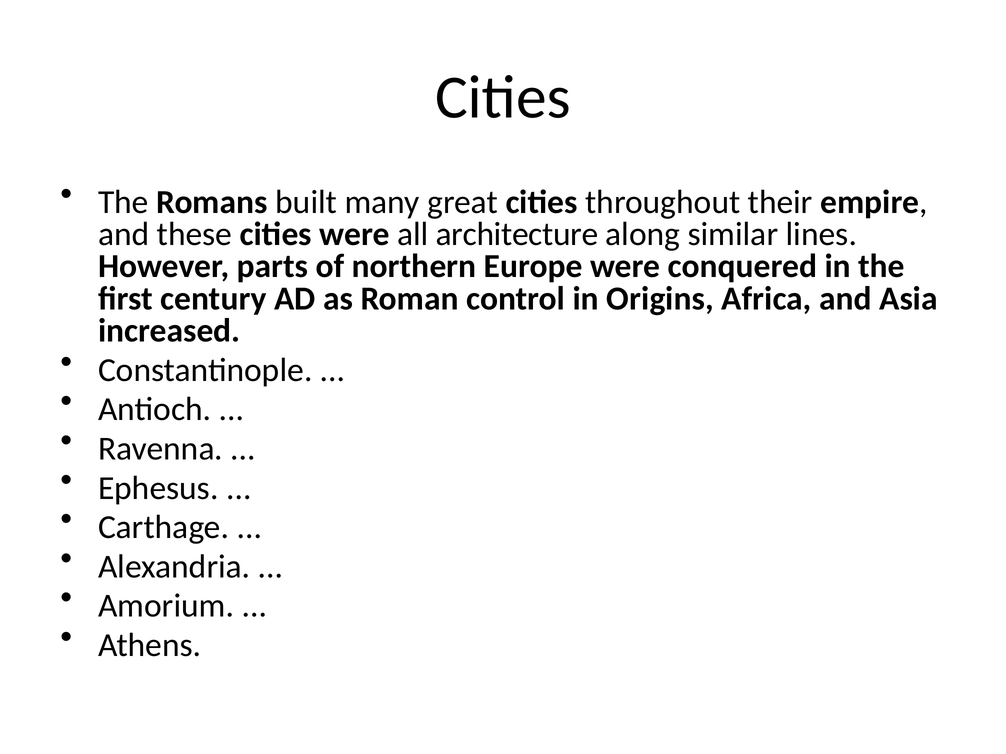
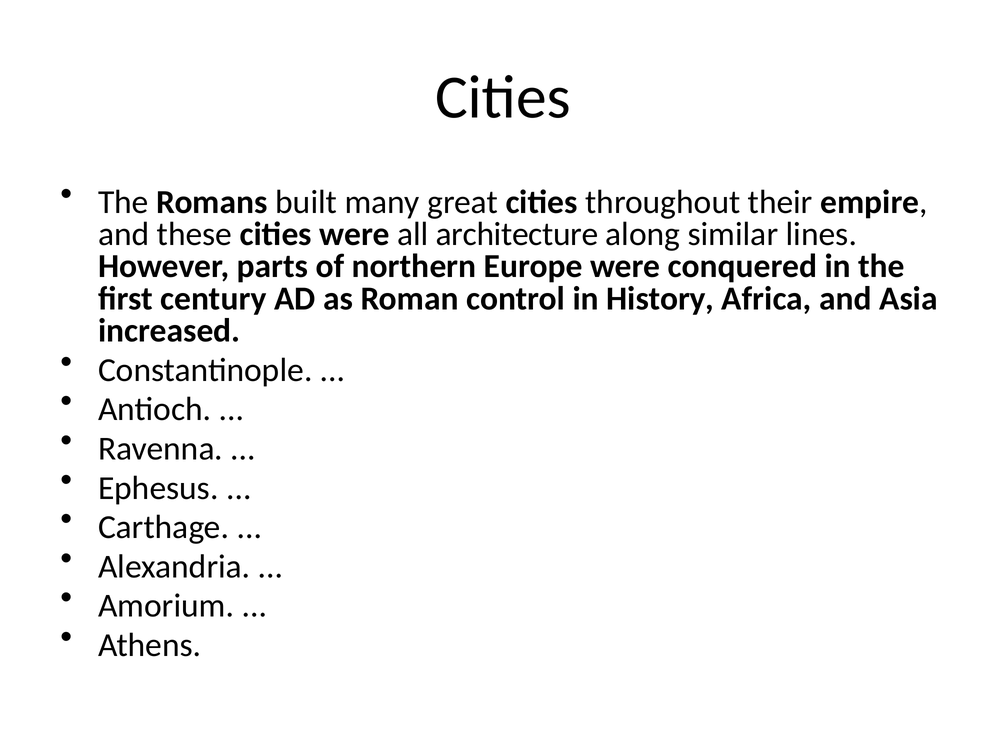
Origins: Origins -> History
